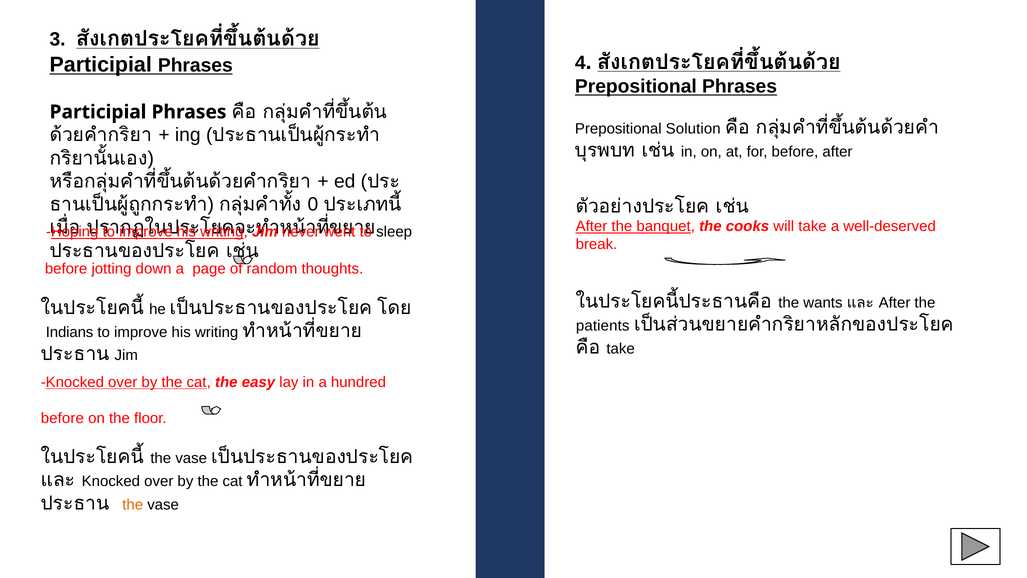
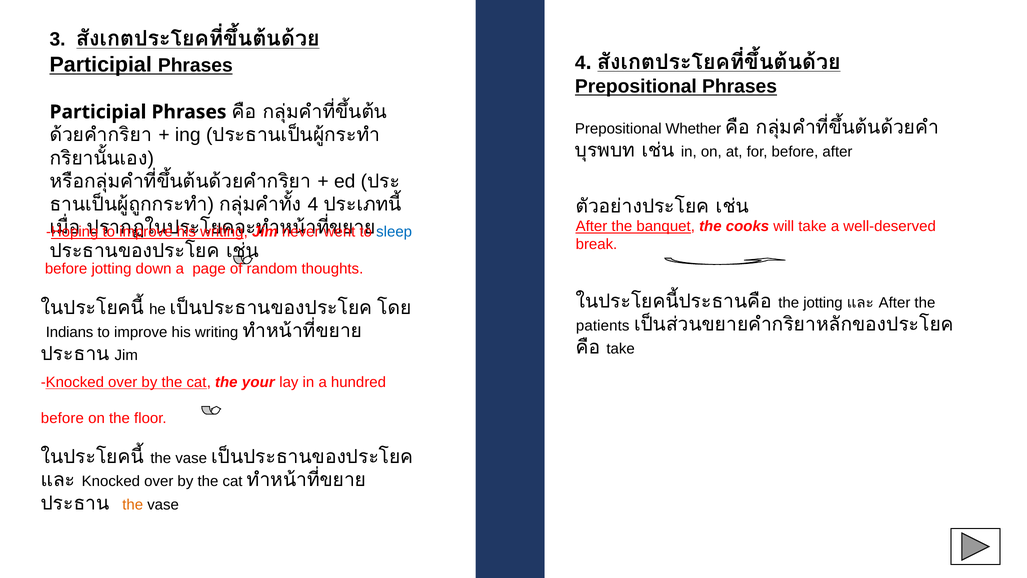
Solution: Solution -> Whether
0 at (313, 204): 0 -> 4
sleep colour: black -> blue
the wants: wants -> jotting
easy: easy -> your
